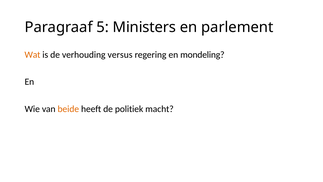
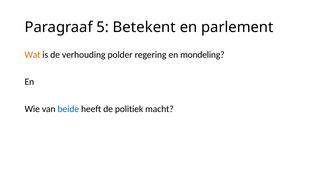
Ministers: Ministers -> Betekent
versus: versus -> polder
beide colour: orange -> blue
